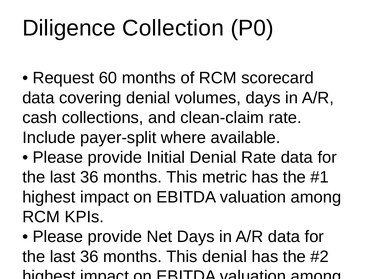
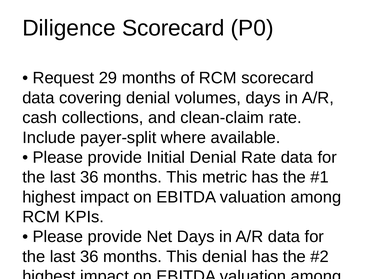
Diligence Collection: Collection -> Scorecard
60: 60 -> 29
